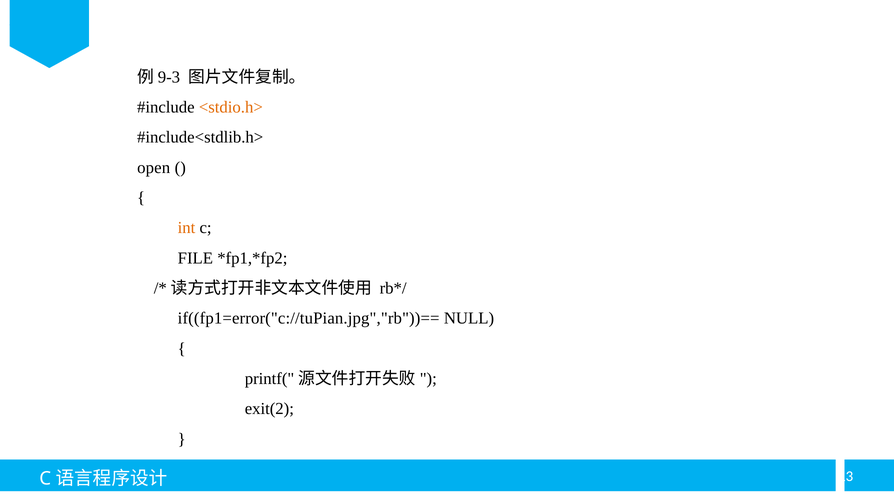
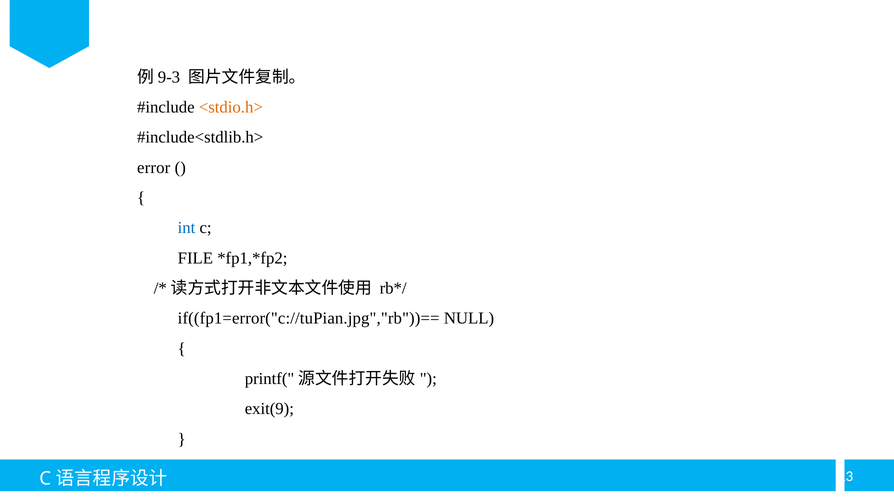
open: open -> error
int colour: orange -> blue
exit(2: exit(2 -> exit(9
